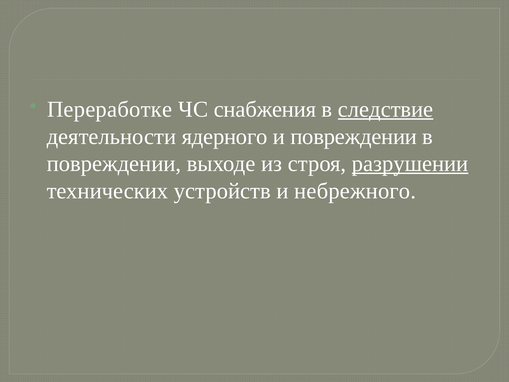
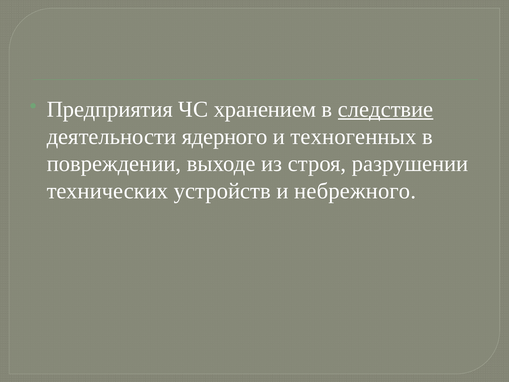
Переработке: Переработке -> Предприятия
снабжения: снабжения -> хранением
и повреждении: повреждении -> техногенных
разрушении underline: present -> none
